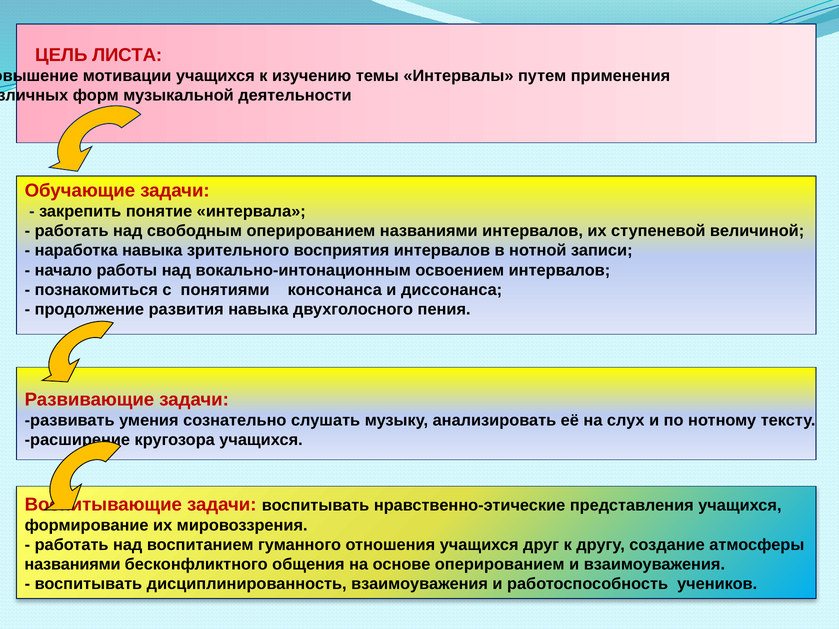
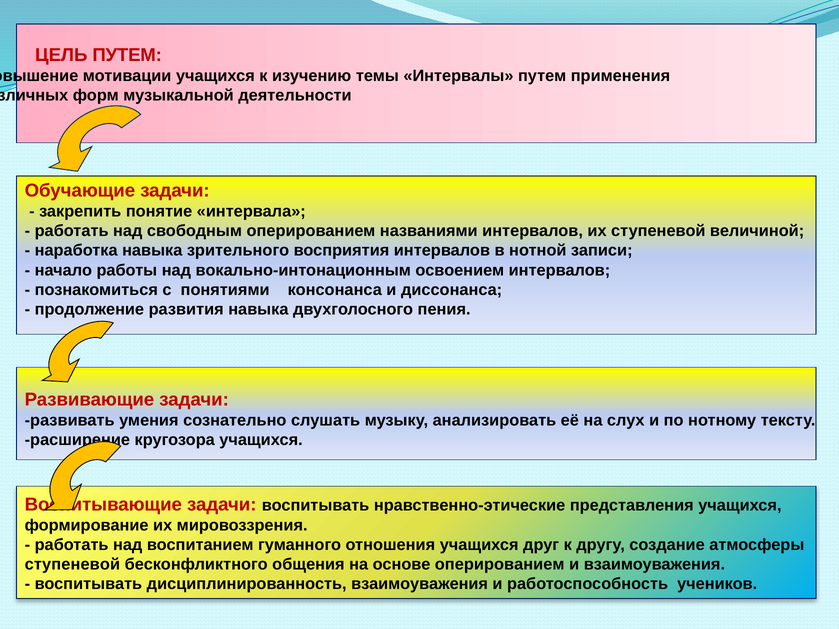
ЦЕЛЬ ЛИСТА: ЛИСТА -> ПУТЕМ
названиями at (73, 565): названиями -> ступеневой
